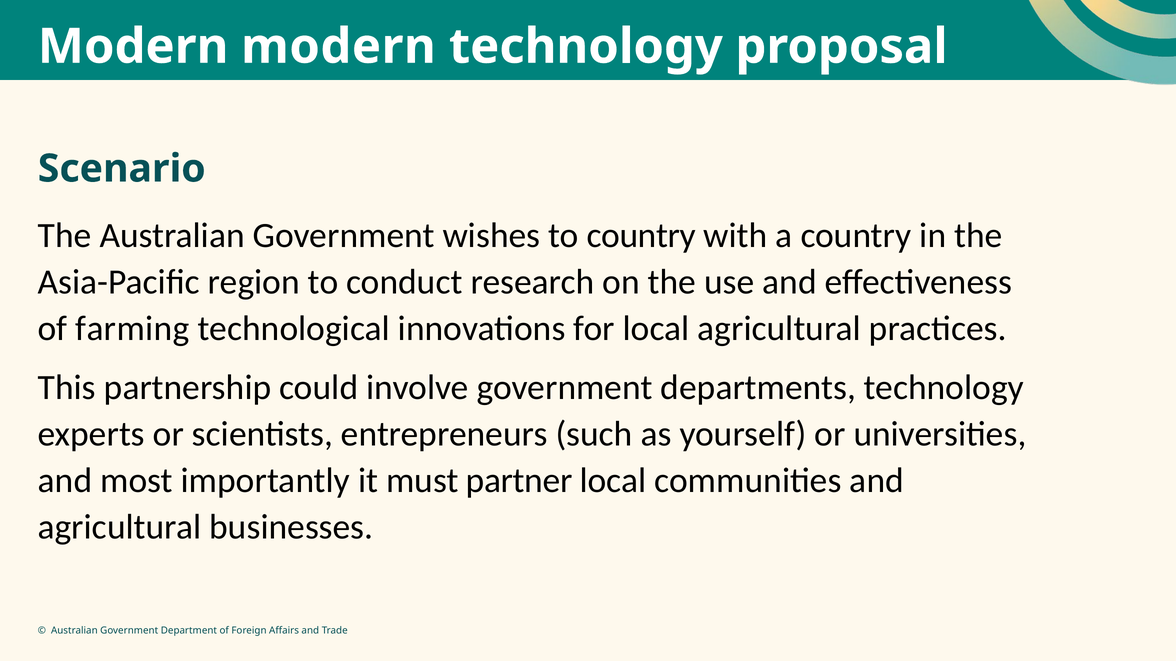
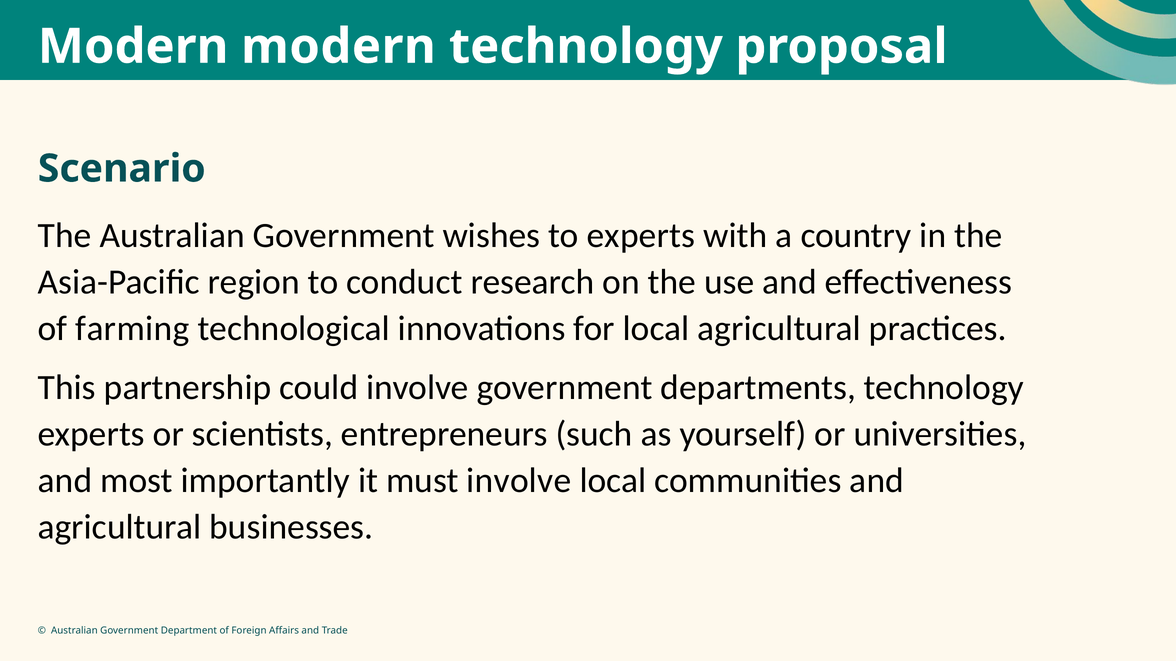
to country: country -> experts
must partner: partner -> involve
